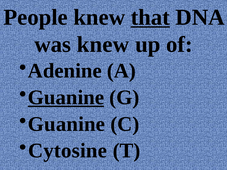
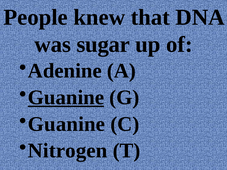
that underline: present -> none
was knew: knew -> sugar
Cytosine: Cytosine -> Nitrogen
